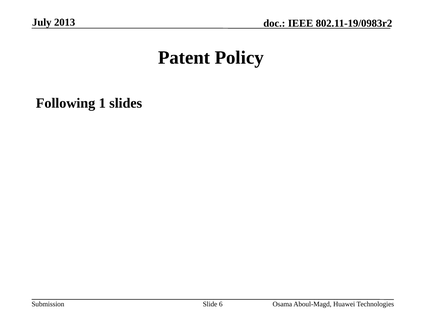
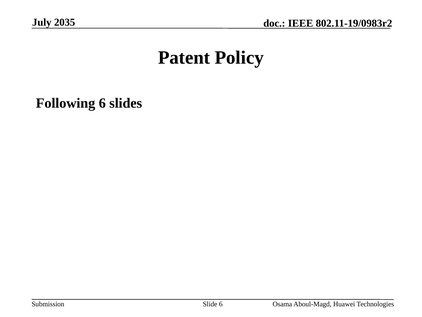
2013: 2013 -> 2035
Following 1: 1 -> 6
